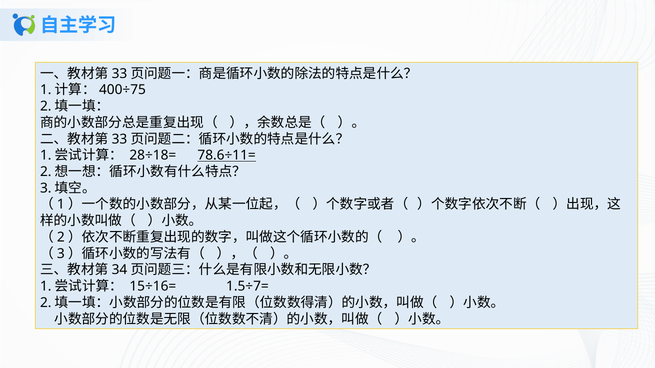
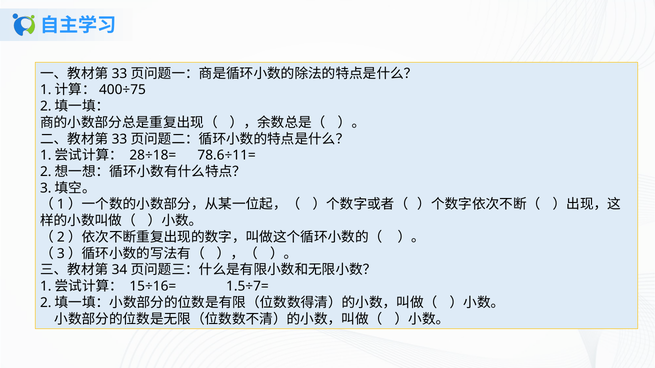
78.6÷11= underline: present -> none
